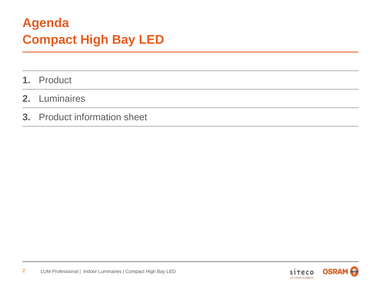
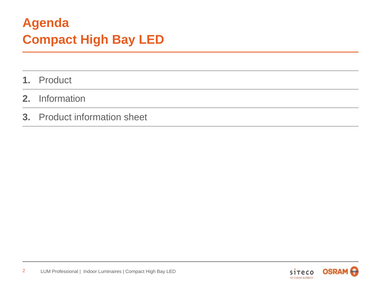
2 Luminaires: Luminaires -> Information
